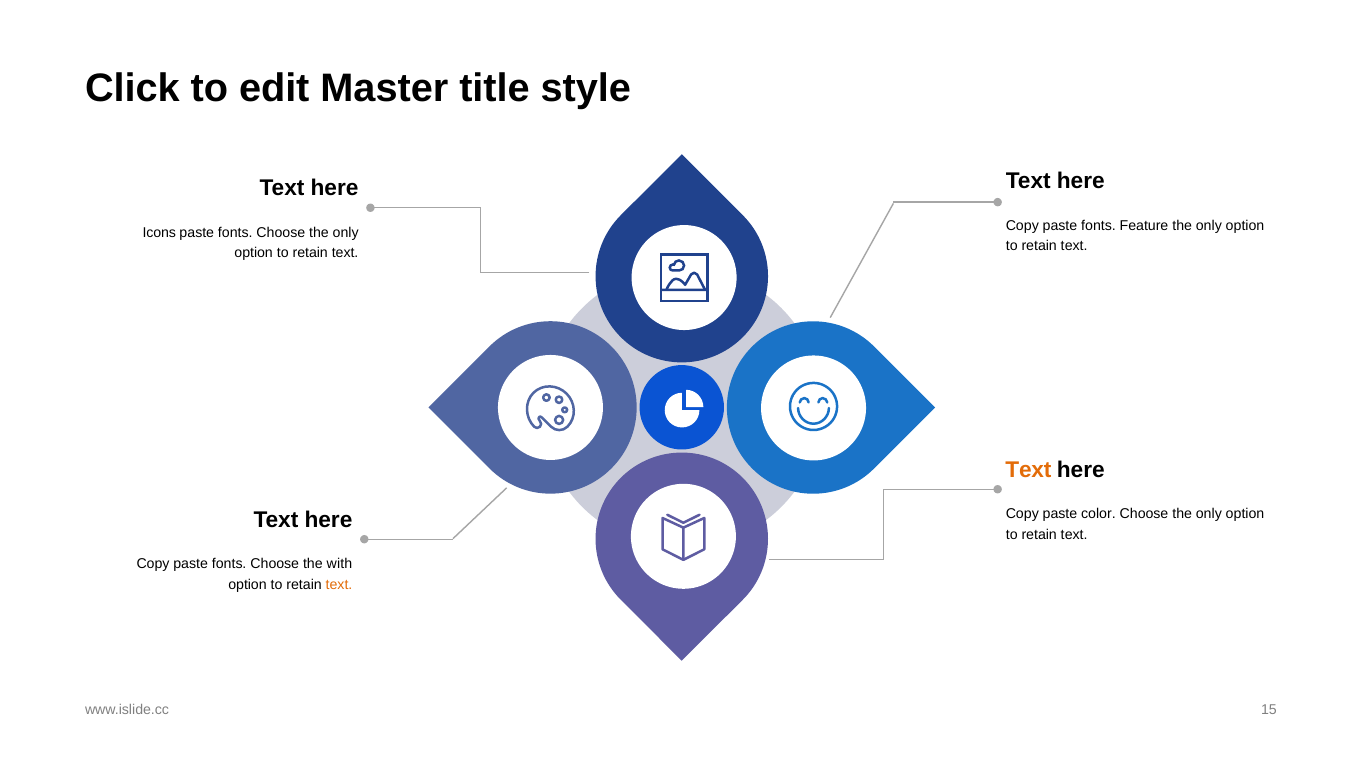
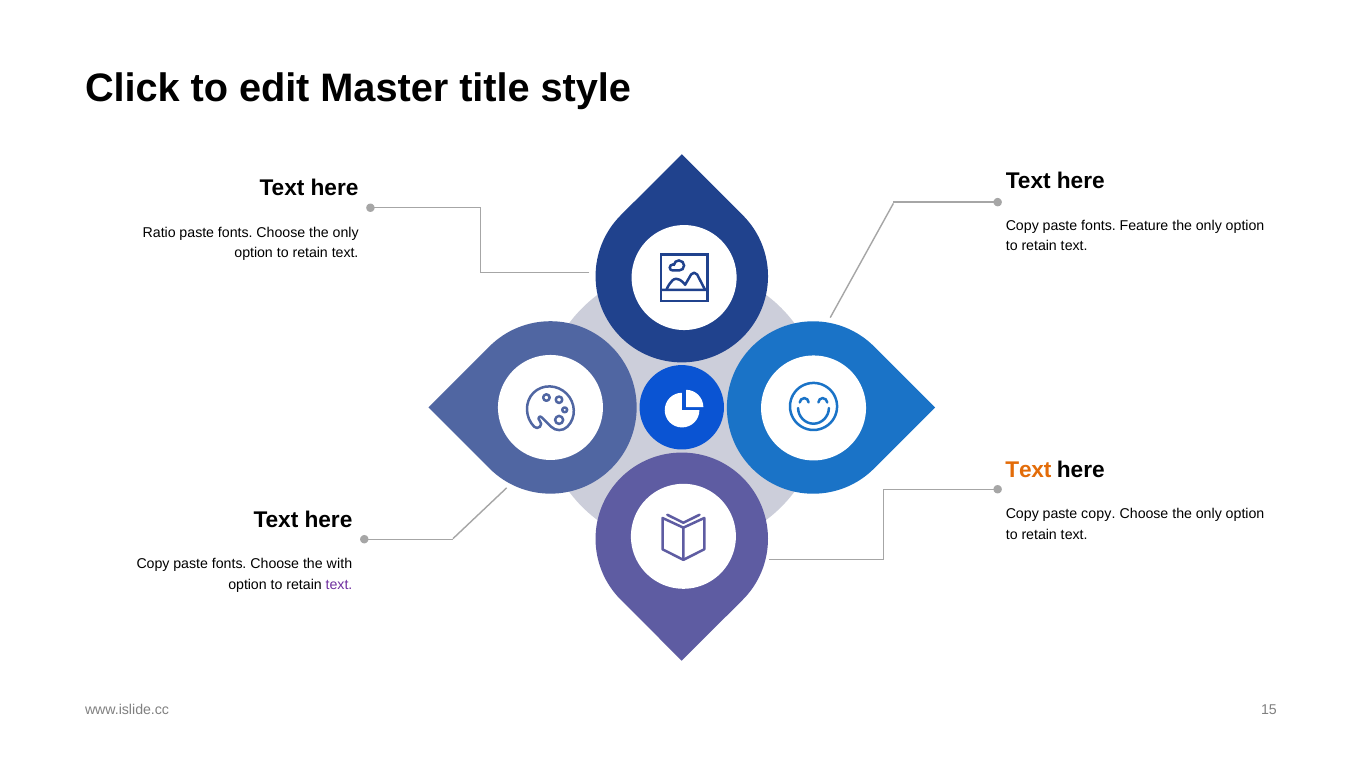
Icons: Icons -> Ratio
paste color: color -> copy
text at (339, 585) colour: orange -> purple
